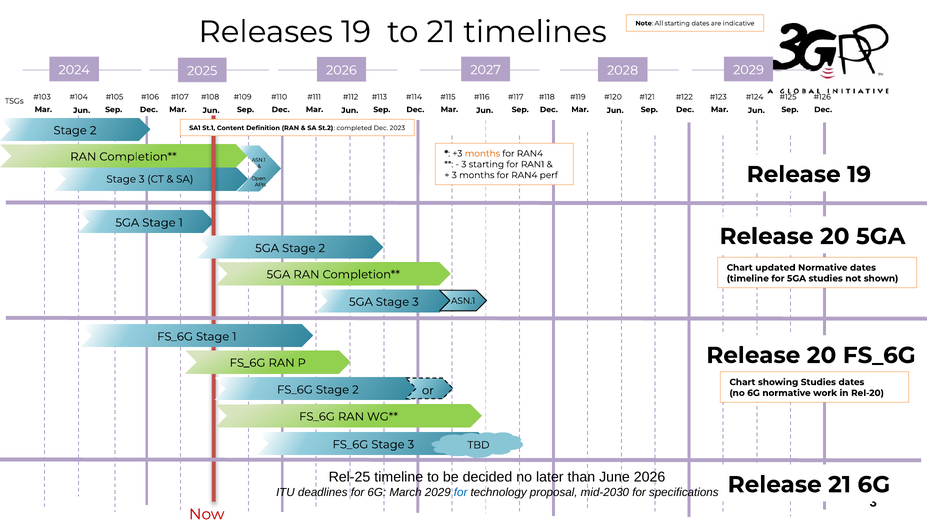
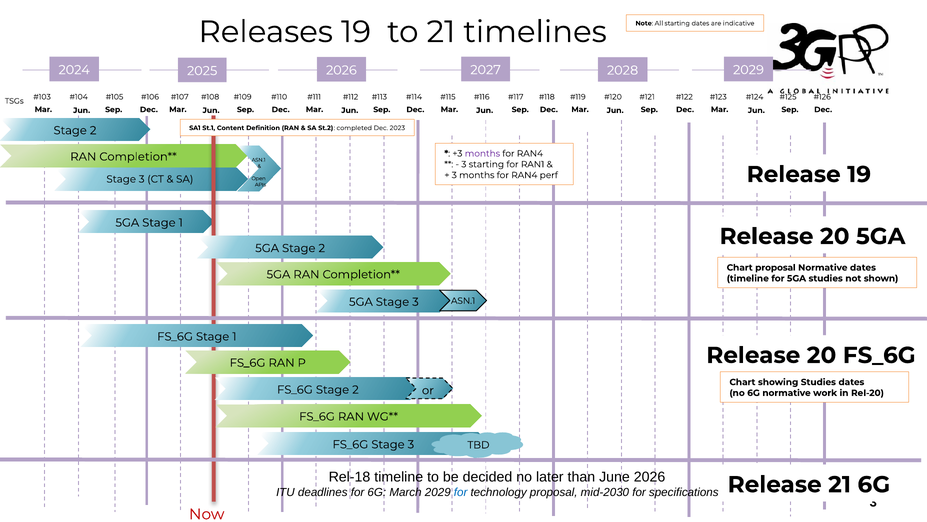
months at (482, 153) colour: orange -> purple
Chart updated: updated -> proposal
Rel-25: Rel-25 -> Rel-18
